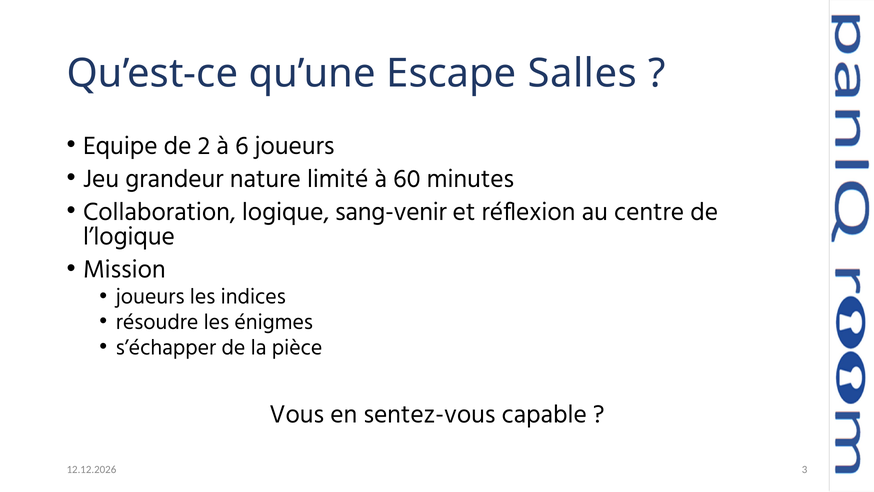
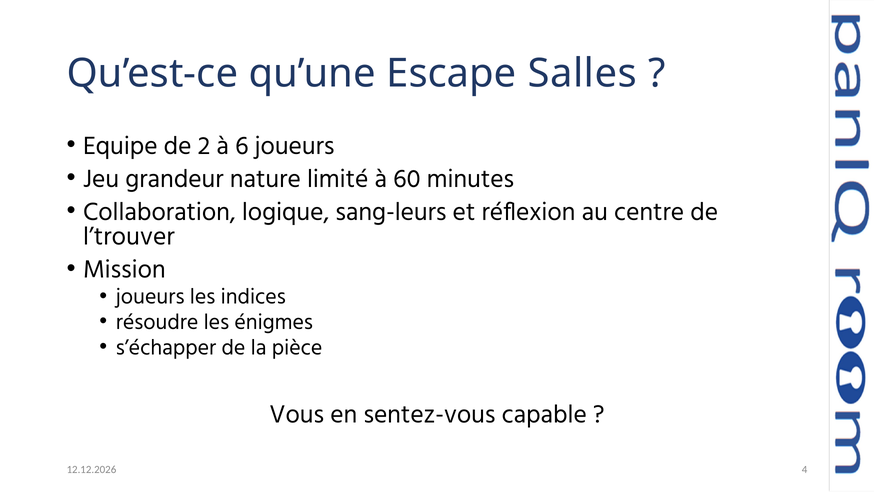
sang-venir: sang-venir -> sang-leurs
l’logique: l’logique -> l’trouver
3: 3 -> 4
